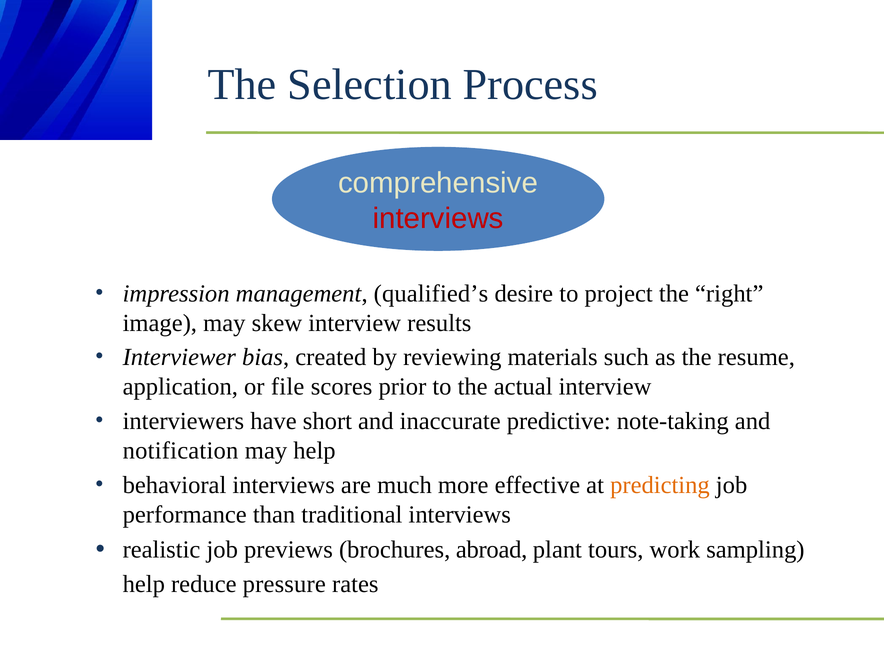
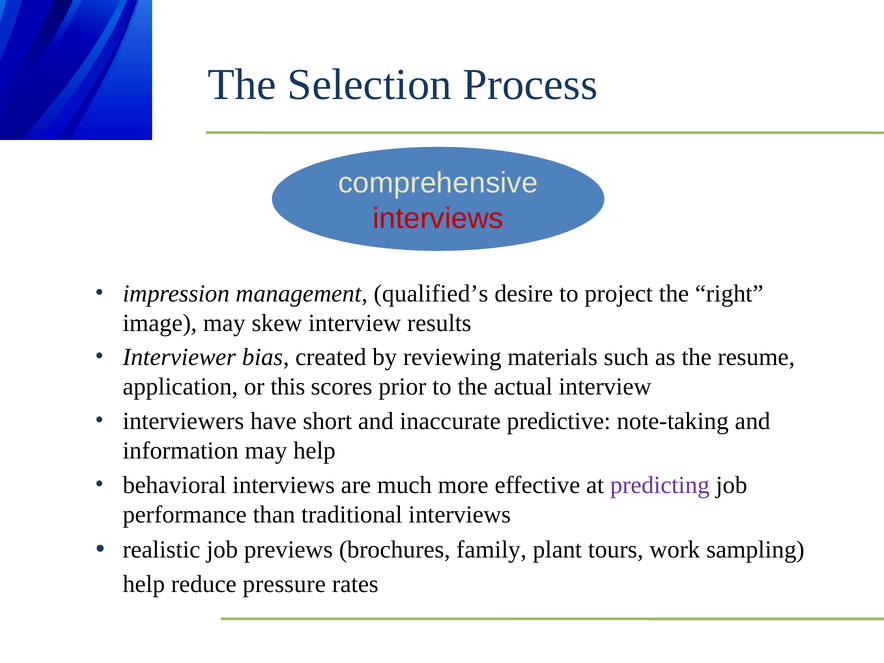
file: file -> this
notification: notification -> information
predicting colour: orange -> purple
abroad: abroad -> family
